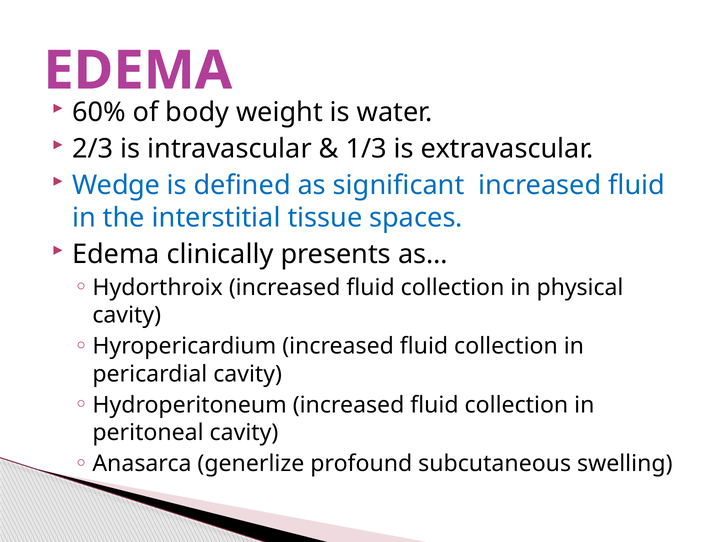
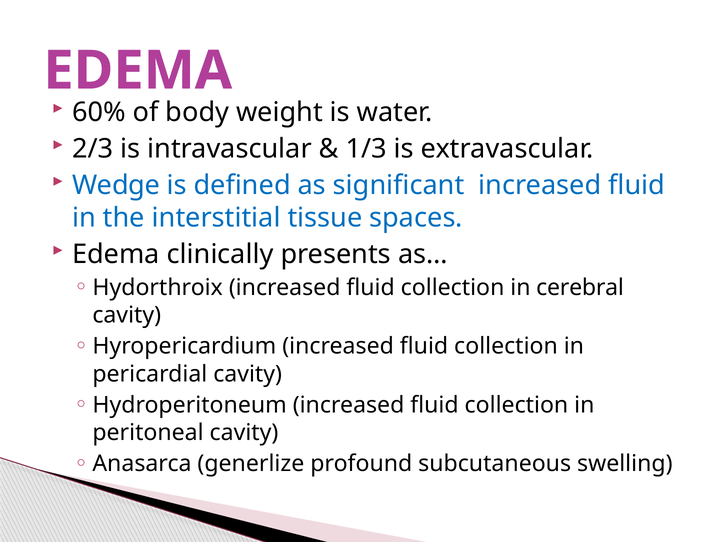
physical: physical -> cerebral
